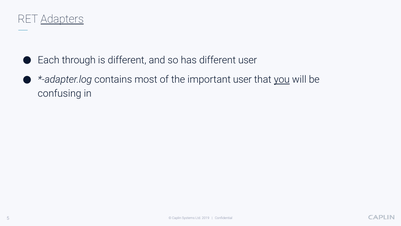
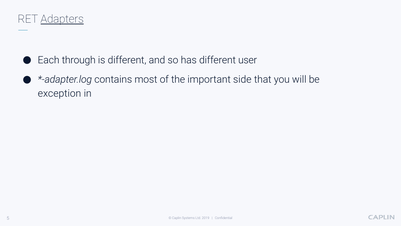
important user: user -> side
you underline: present -> none
confusing: confusing -> exception
